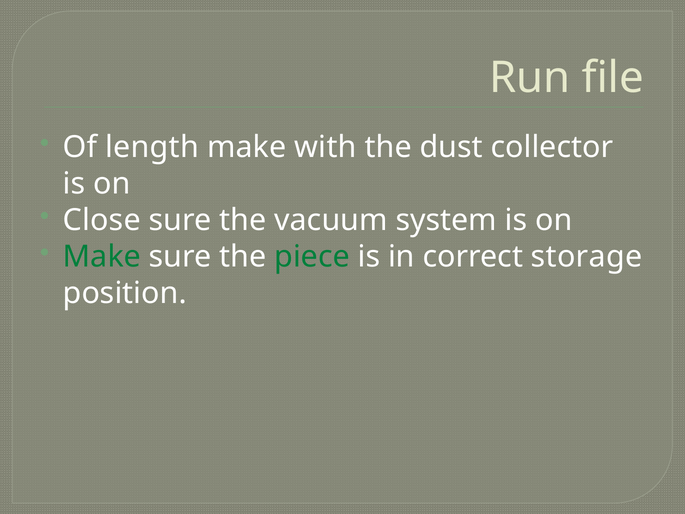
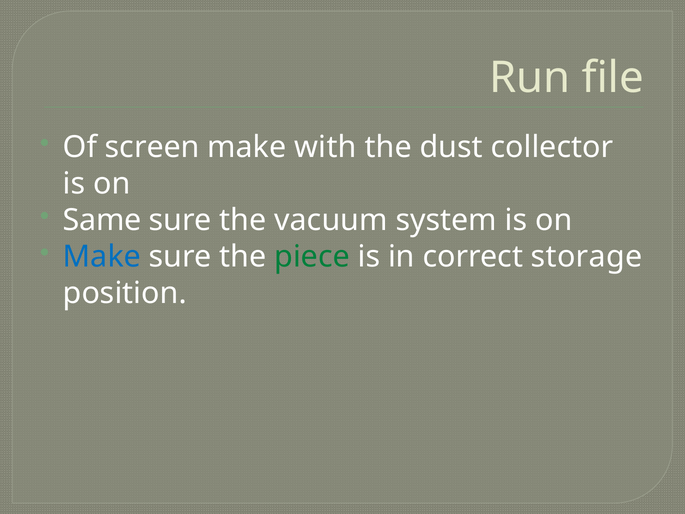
length: length -> screen
Close: Close -> Same
Make at (102, 257) colour: green -> blue
